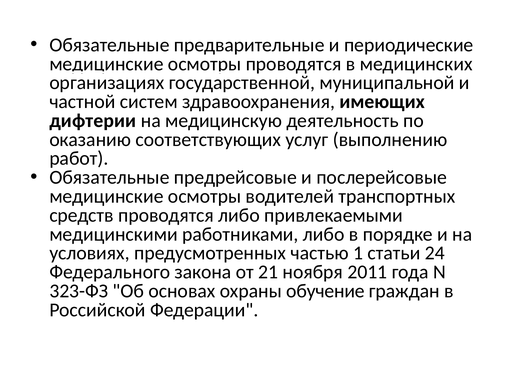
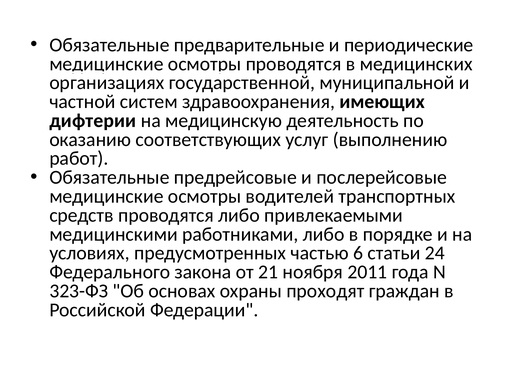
1: 1 -> 6
обучение: обучение -> проходят
